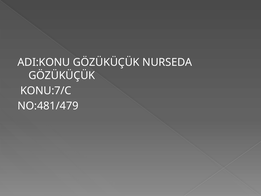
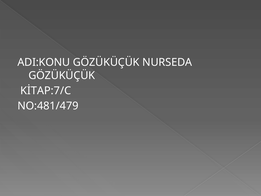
KONU:7/C: KONU:7/C -> KİTAP:7/C
